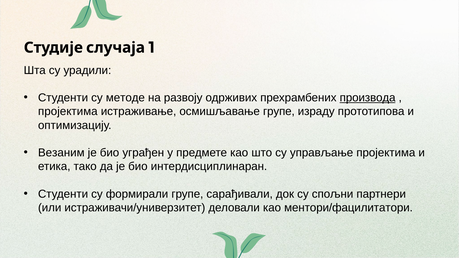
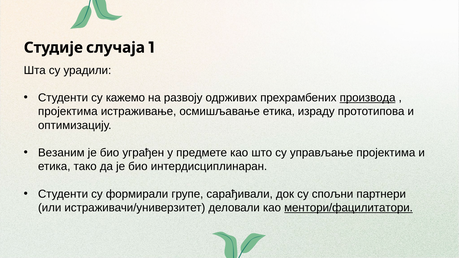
методе: методе -> кажемо
осмишљавање групе: групе -> етика
ментори/фацилитатори underline: none -> present
